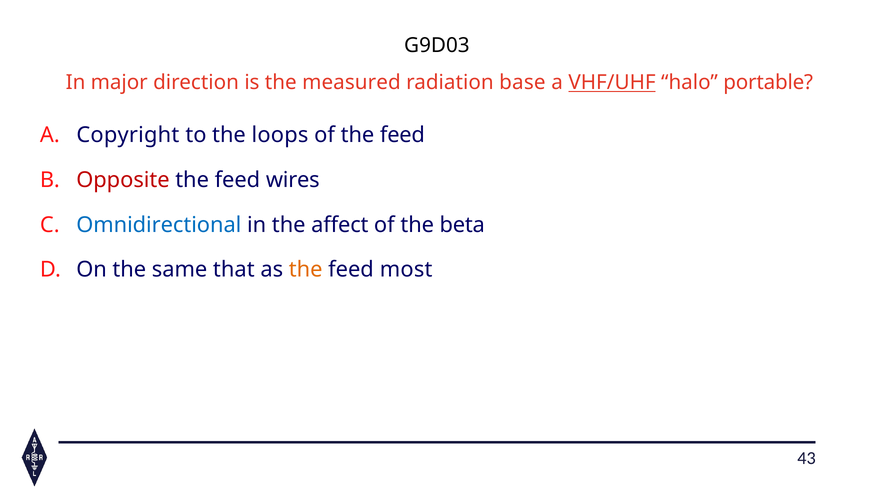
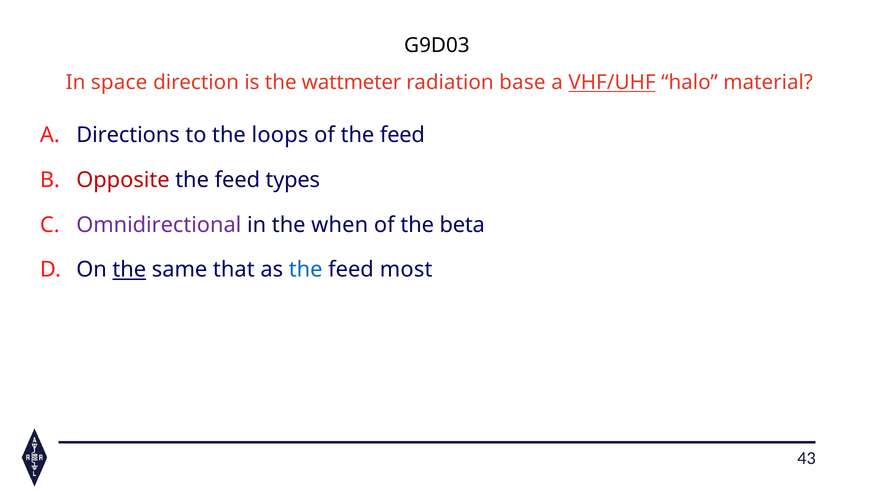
major: major -> space
measured: measured -> wattmeter
portable: portable -> material
Copyright: Copyright -> Directions
wires: wires -> types
Omnidirectional colour: blue -> purple
affect: affect -> when
the at (129, 270) underline: none -> present
the at (306, 270) colour: orange -> blue
